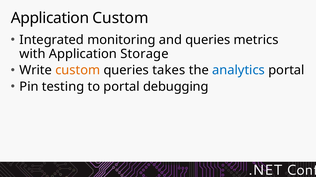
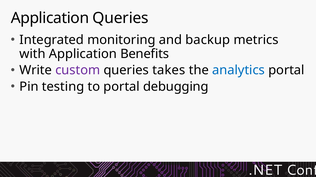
Application Custom: Custom -> Queries
and queries: queries -> backup
Storage: Storage -> Benefits
custom at (78, 71) colour: orange -> purple
